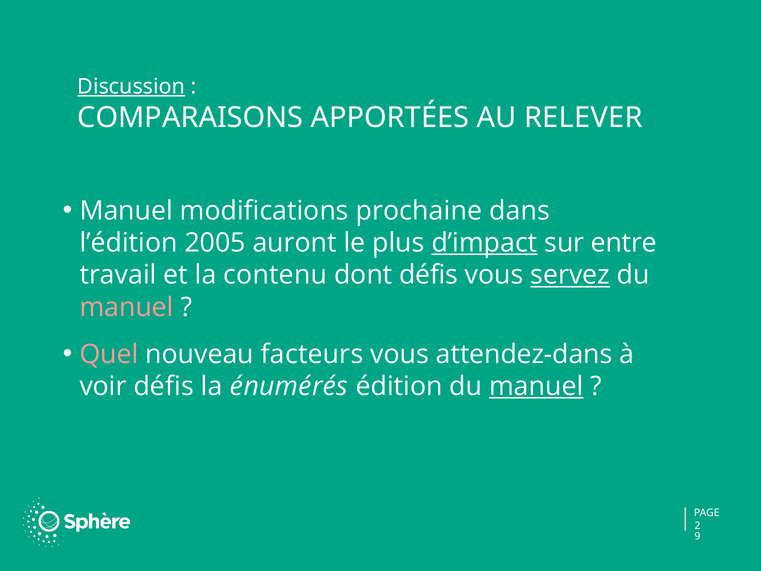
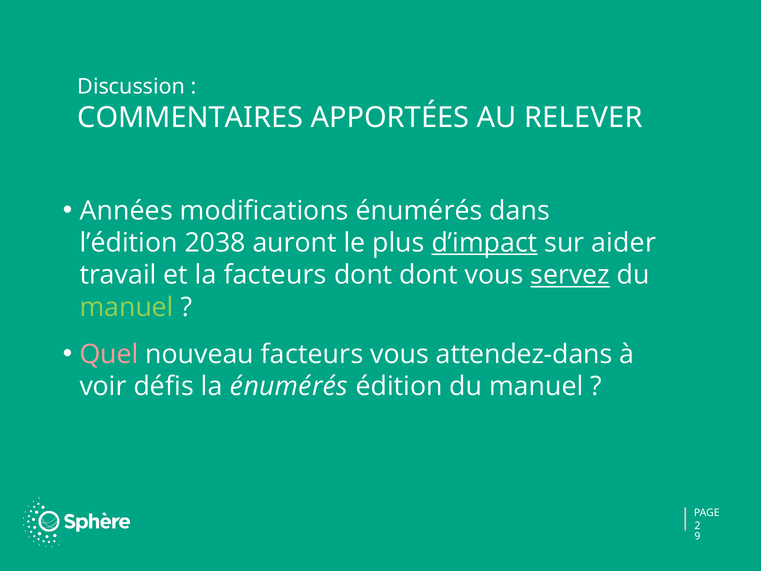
Discussion underline: present -> none
COMPARAISONS: COMPARAISONS -> COMMENTAIRES
Manuel at (126, 211): Manuel -> Années
modifications prochaine: prochaine -> énumérés
2005: 2005 -> 2038
entre: entre -> aider
la contenu: contenu -> facteurs
dont défis: défis -> dont
manuel at (127, 307) colour: pink -> light green
manuel at (536, 386) underline: present -> none
